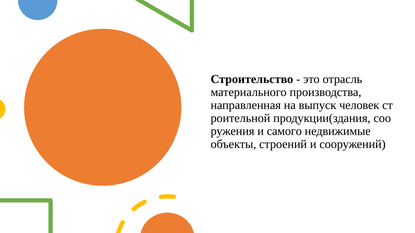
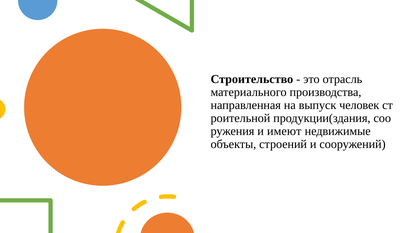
самого: самого -> имеют
